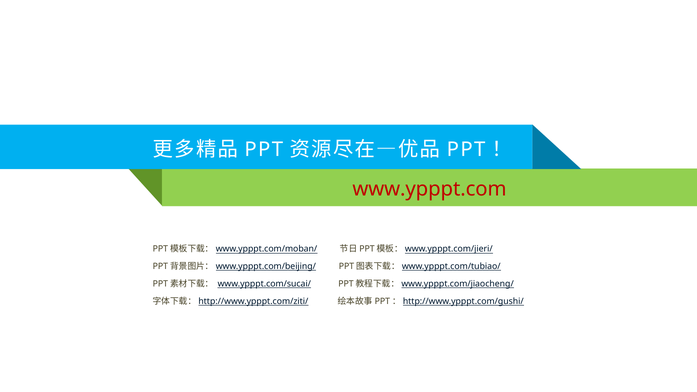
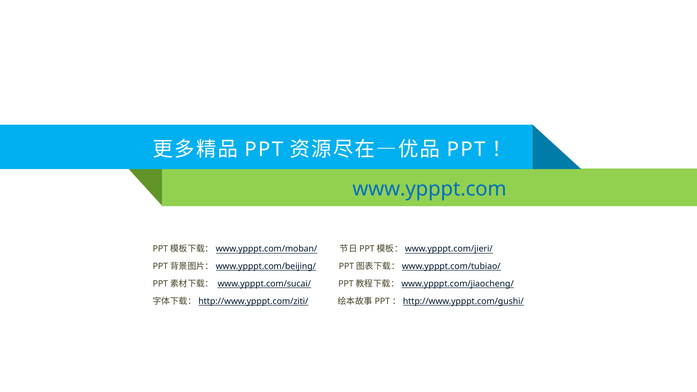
www.ypppt.com colour: red -> blue
